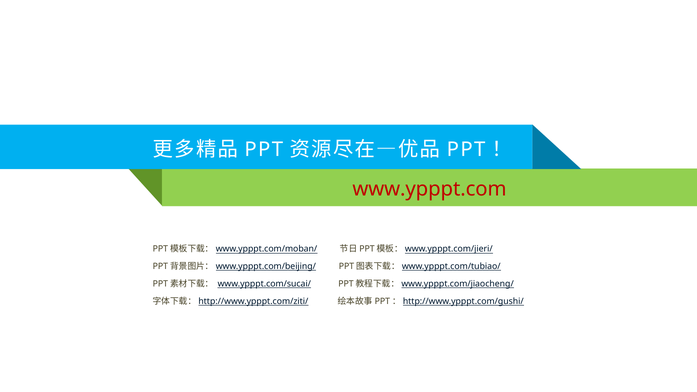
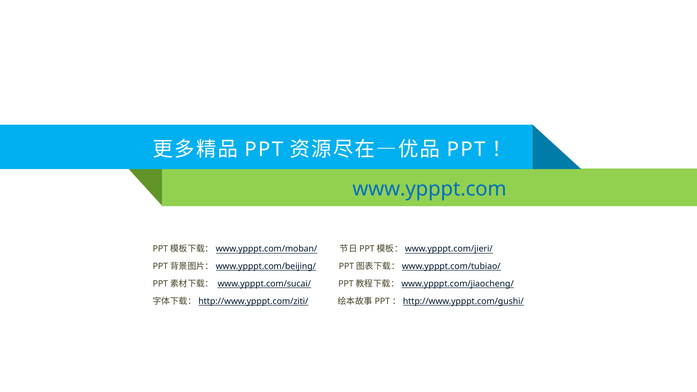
www.ypppt.com colour: red -> blue
